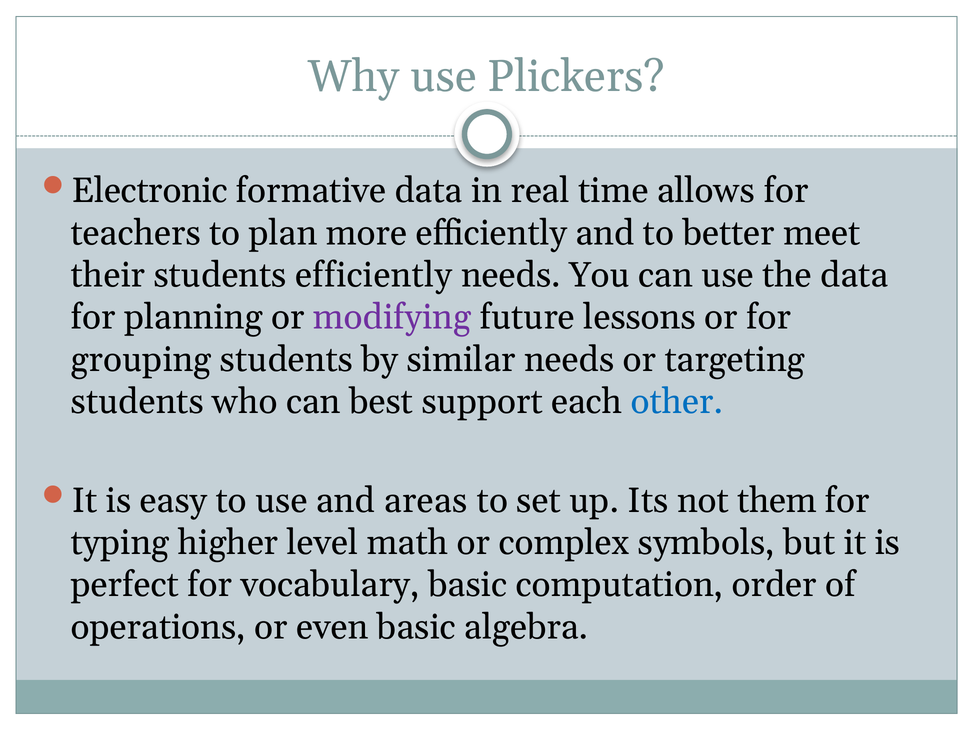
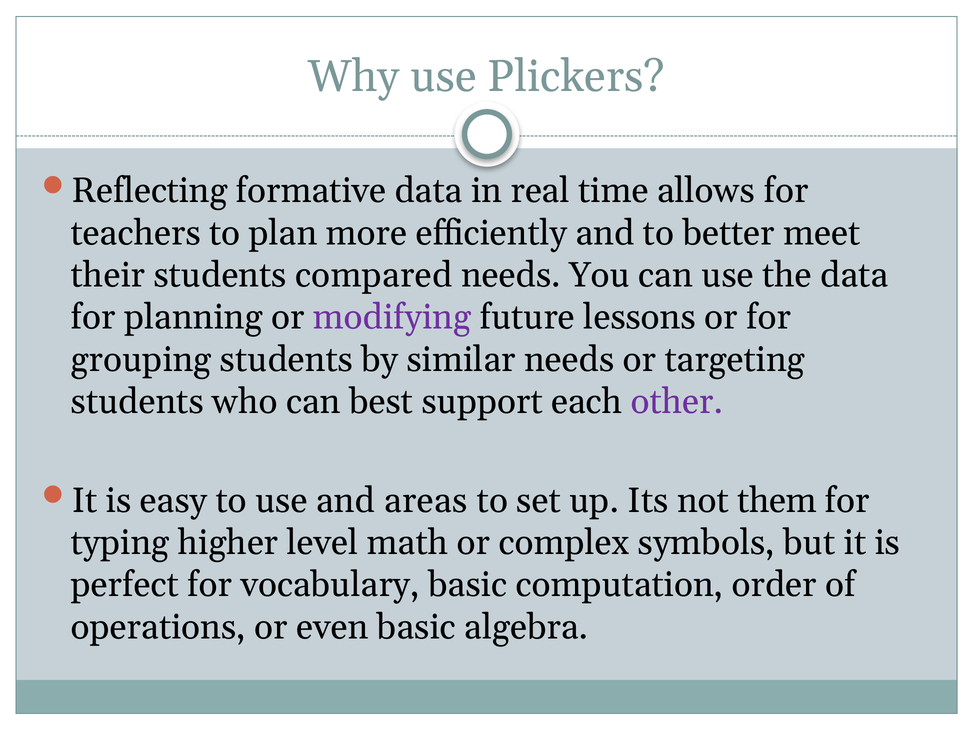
Electronic: Electronic -> Reflecting
students efficiently: efficiently -> compared
other colour: blue -> purple
